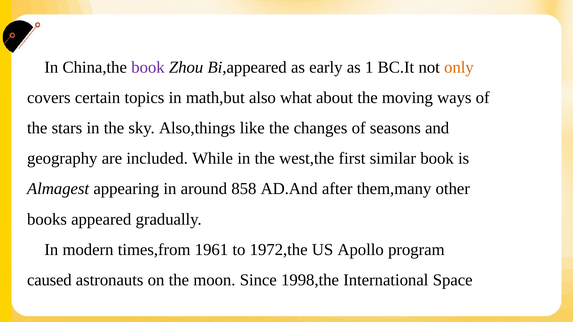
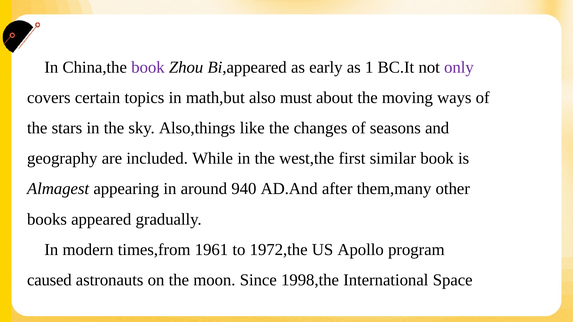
only colour: orange -> purple
what: what -> must
858: 858 -> 940
